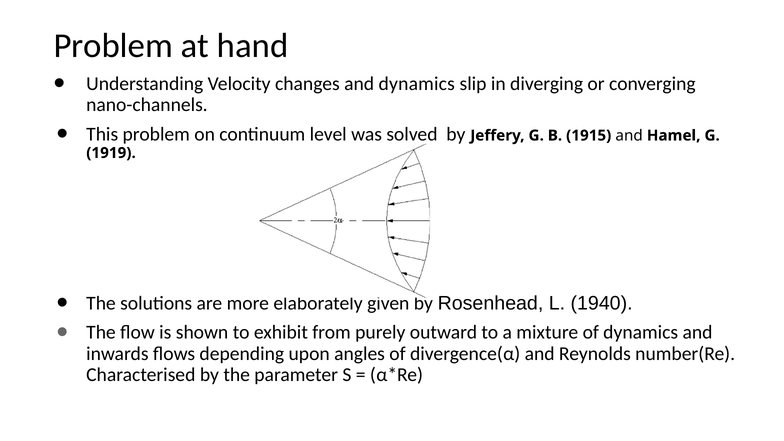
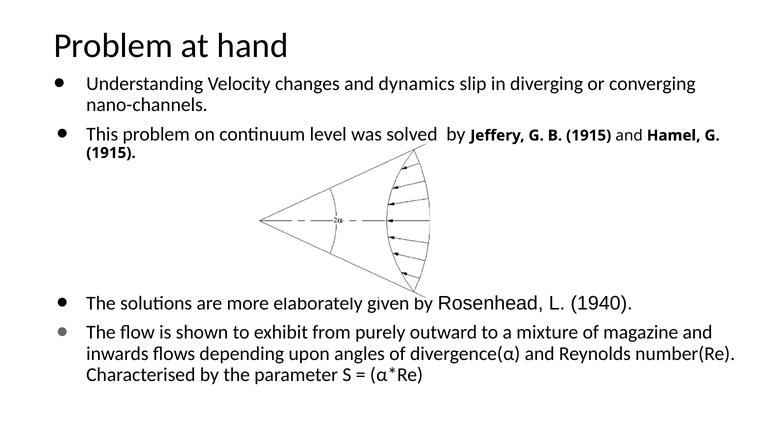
1919 at (111, 153): 1919 -> 1915
of dynamics: dynamics -> magazine
